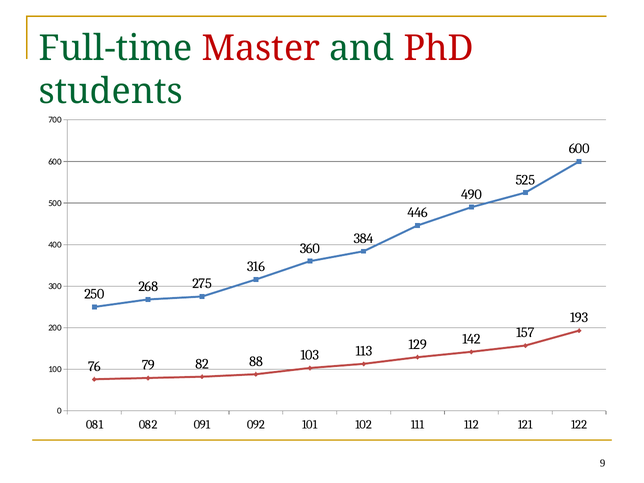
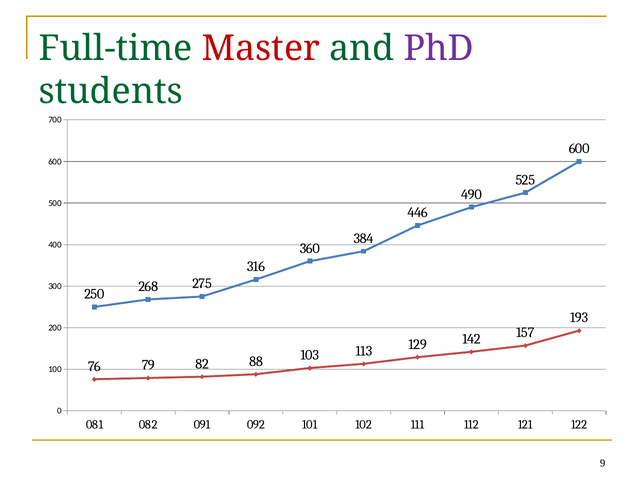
PhD colour: red -> purple
